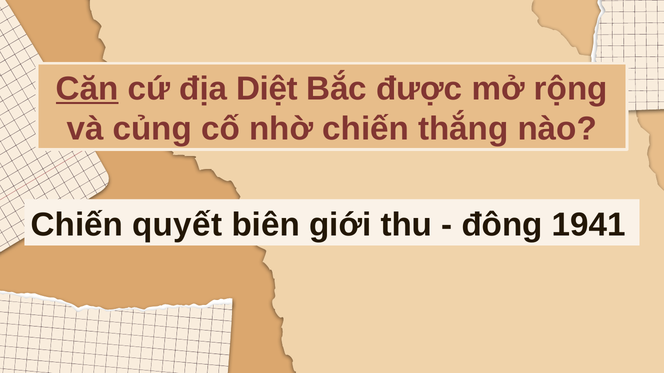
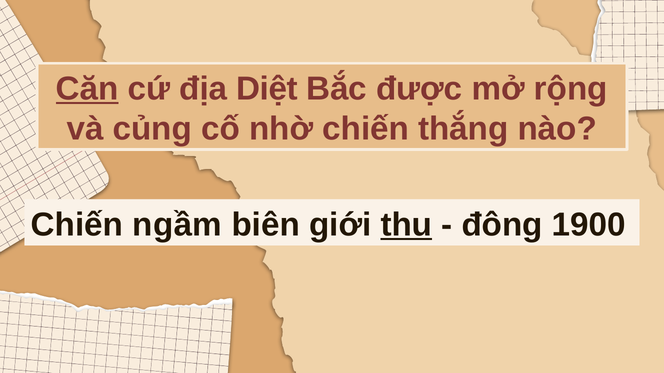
quyết: quyết -> ngầm
thu underline: none -> present
1941: 1941 -> 1900
